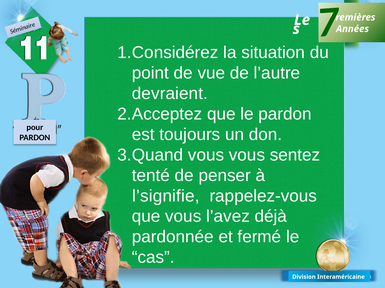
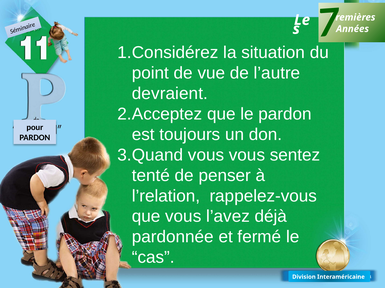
l’signifie: l’signifie -> l’relation
